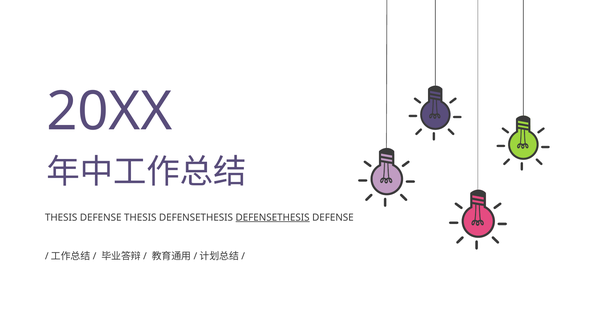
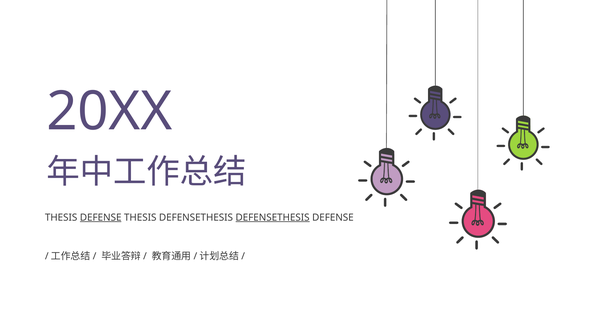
DEFENSE at (101, 217) underline: none -> present
